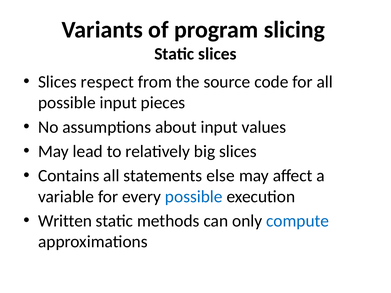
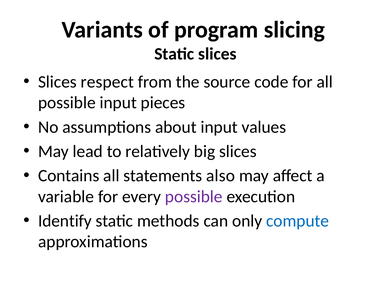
else: else -> also
possible at (194, 197) colour: blue -> purple
Written: Written -> Identify
